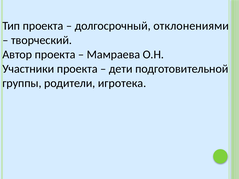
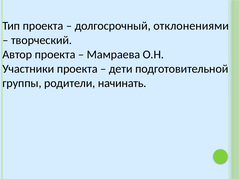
игротека: игротека -> начинать
